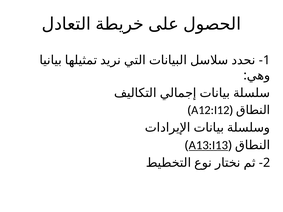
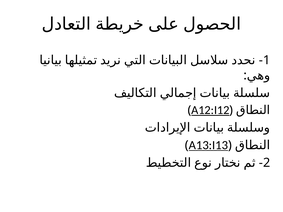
A12:I12 underline: none -> present
